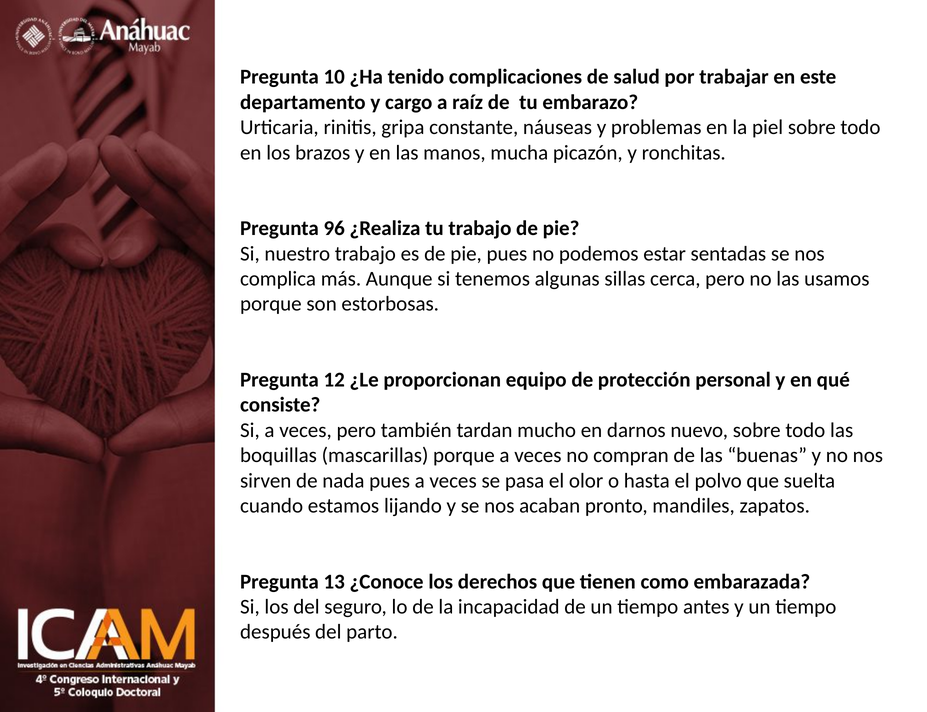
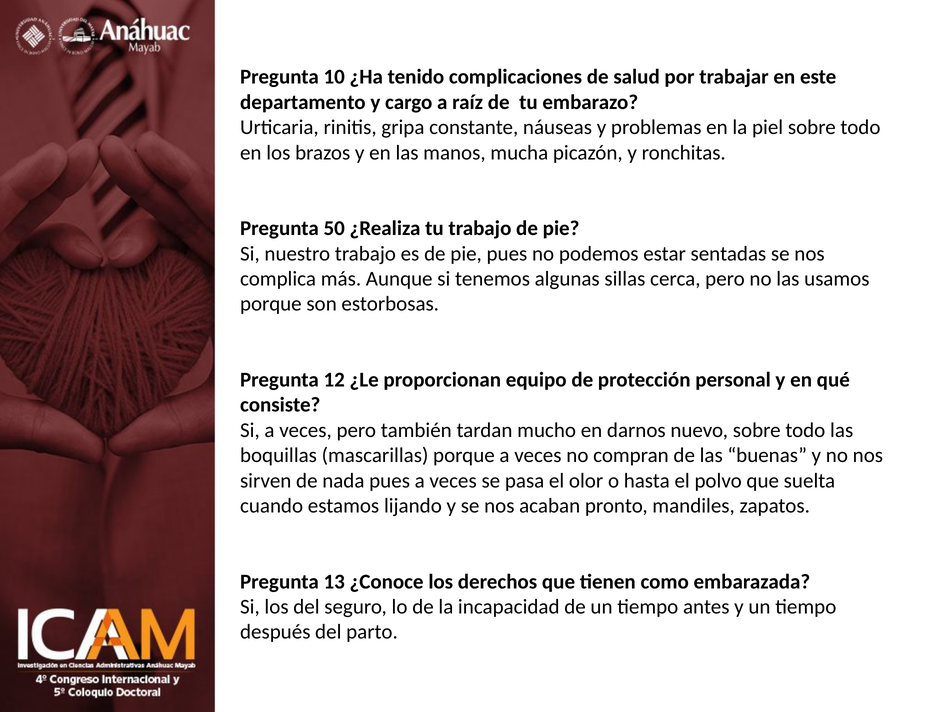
96: 96 -> 50
